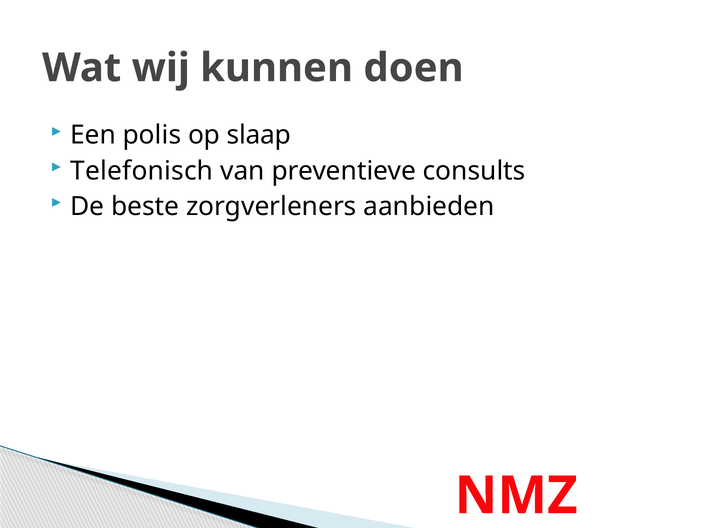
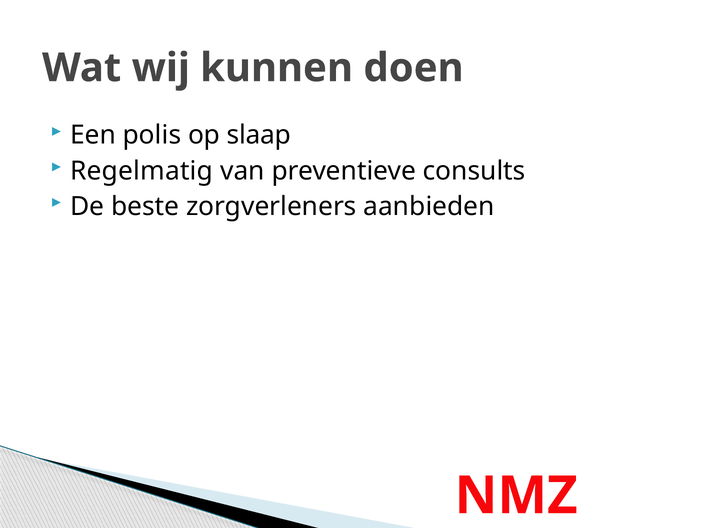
Telefonisch: Telefonisch -> Regelmatig
